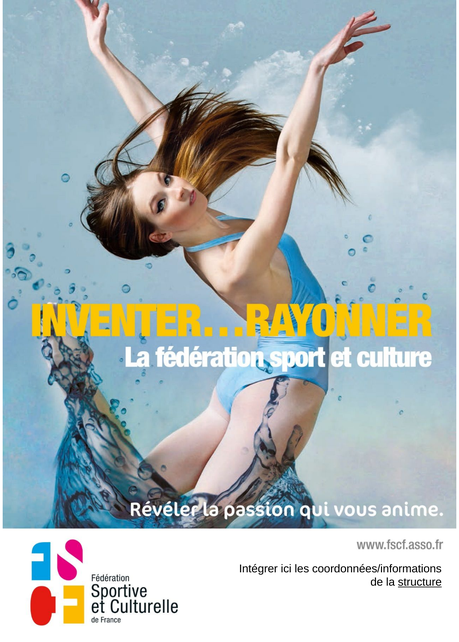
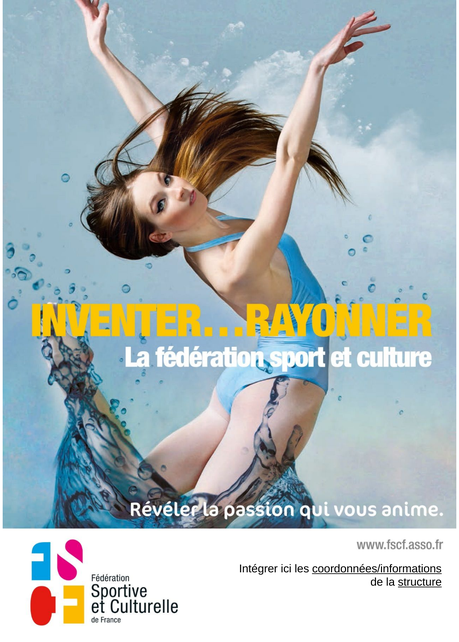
coordonnées/informations underline: none -> present
